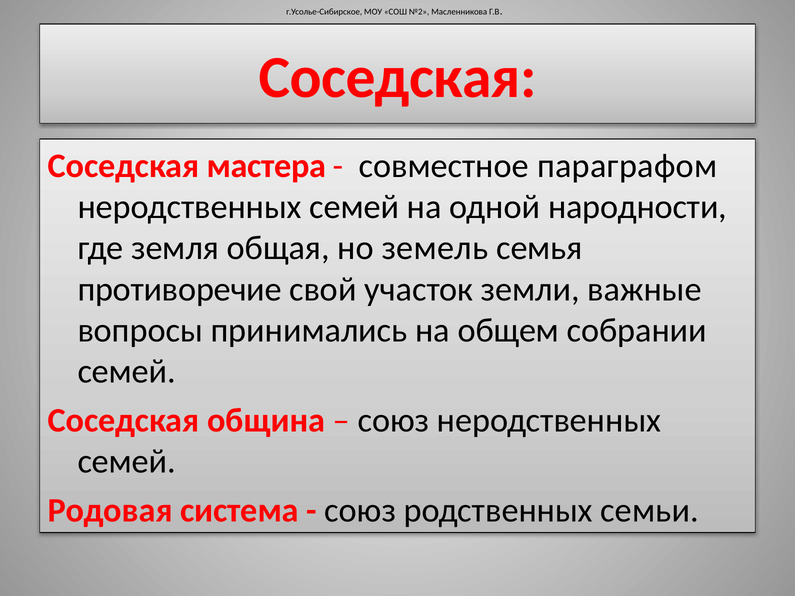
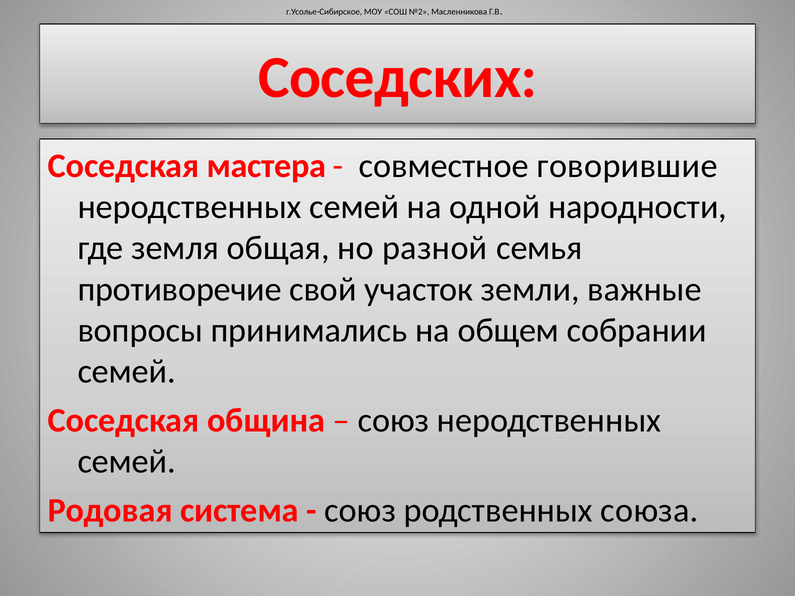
Соседская at (398, 78): Соседская -> Соседских
параграфом: параграфом -> говорившие
земель: земель -> разной
семьи: семьи -> союза
